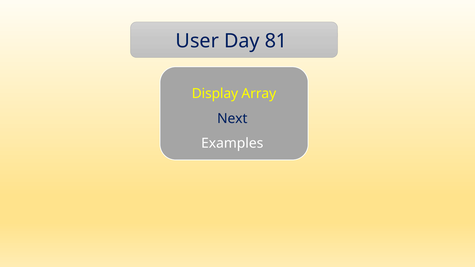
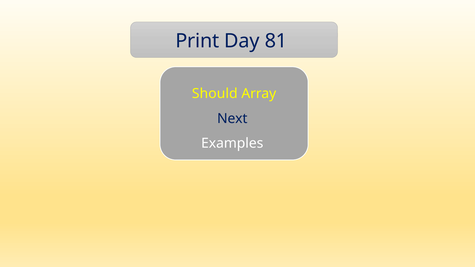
User: User -> Print
Display: Display -> Should
